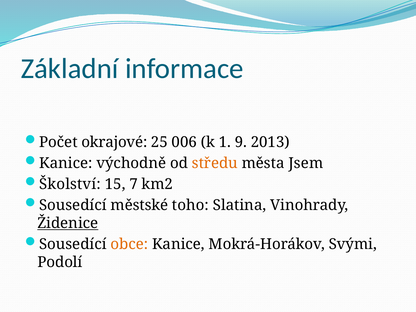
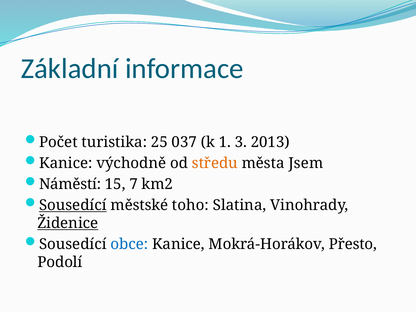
okrajové: okrajové -> turistika
006: 006 -> 037
9: 9 -> 3
Školství: Školství -> Náměstí
Sousedící at (73, 205) underline: none -> present
obce colour: orange -> blue
Svými: Svými -> Přesto
